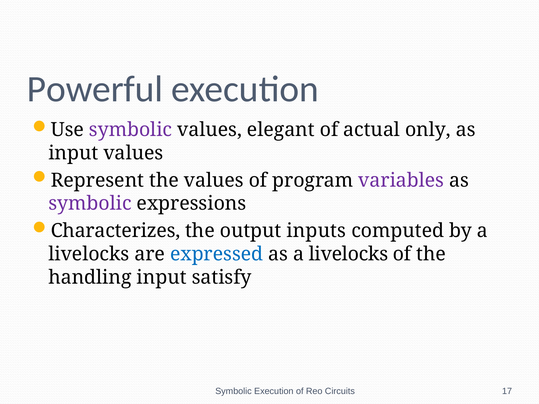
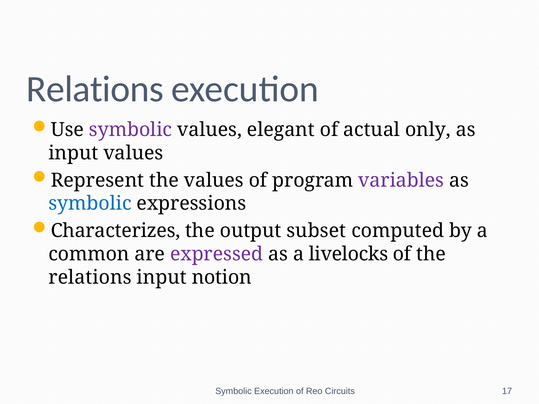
Powerful at (95, 89): Powerful -> Relations
symbolic at (90, 204) colour: purple -> blue
inputs: inputs -> subset
livelocks at (89, 254): livelocks -> common
expressed colour: blue -> purple
handling at (90, 278): handling -> relations
satisfy: satisfy -> notion
